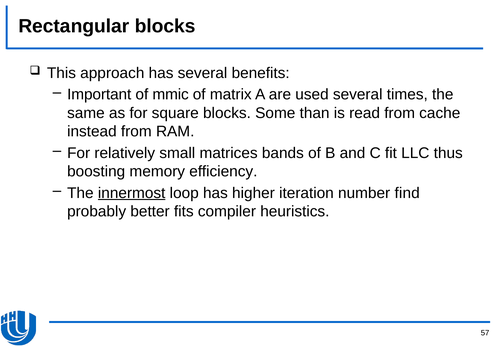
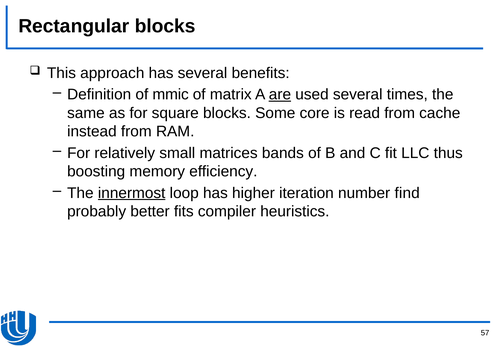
Important: Important -> Definition
are underline: none -> present
than: than -> core
